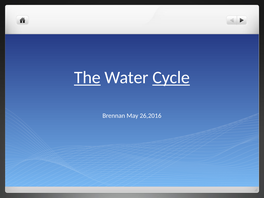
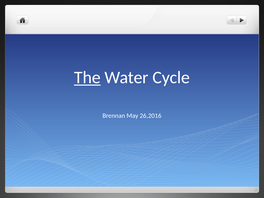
Cycle underline: present -> none
